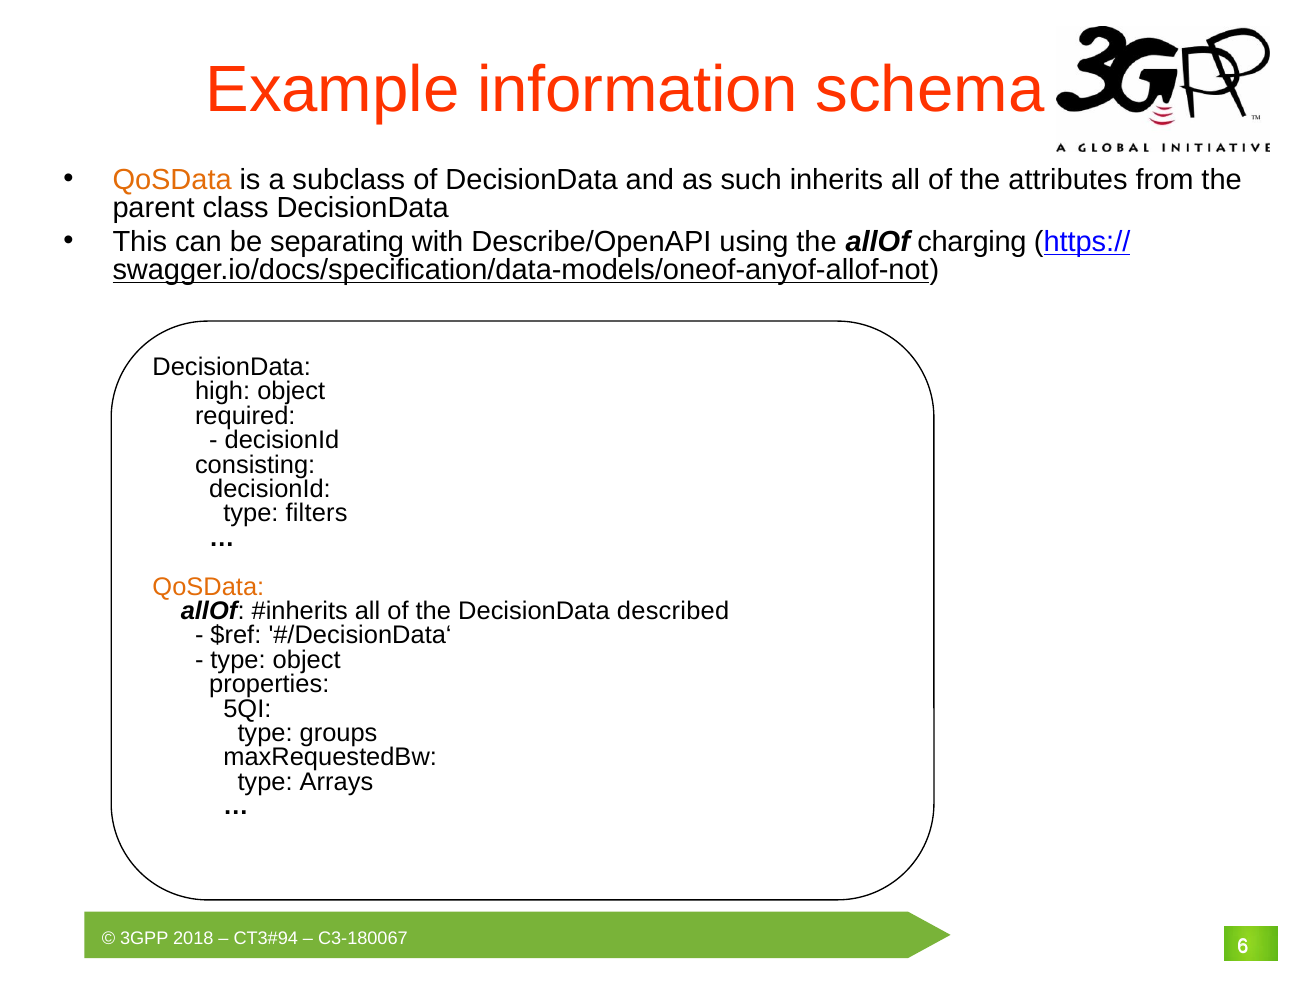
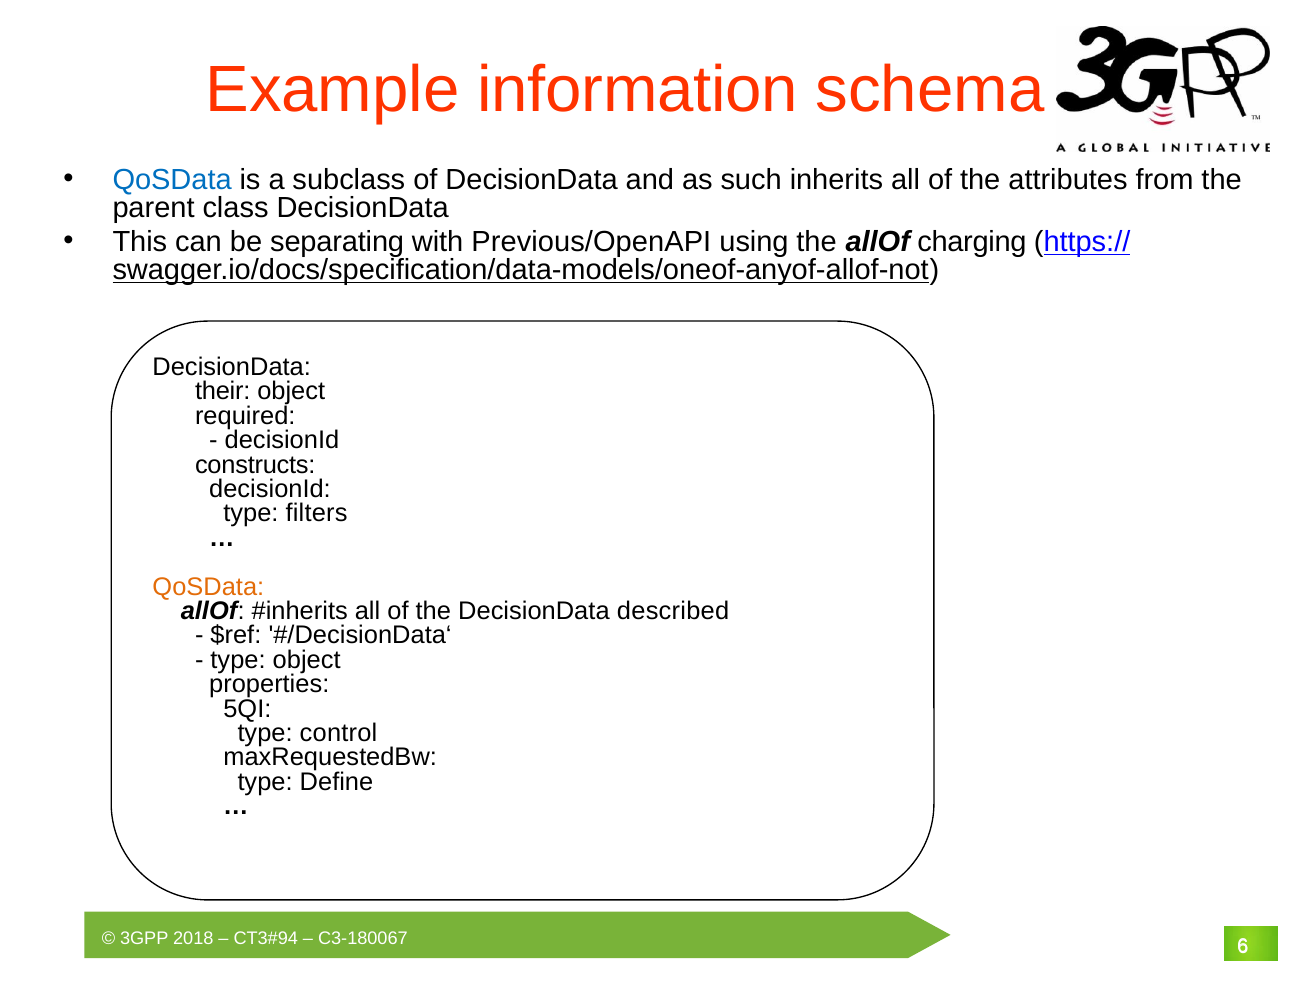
QoSData at (172, 180) colour: orange -> blue
Describe/OpenAPI: Describe/OpenAPI -> Previous/OpenAPI
high: high -> their
consisting: consisting -> constructs
groups: groups -> control
Arrays: Arrays -> Define
